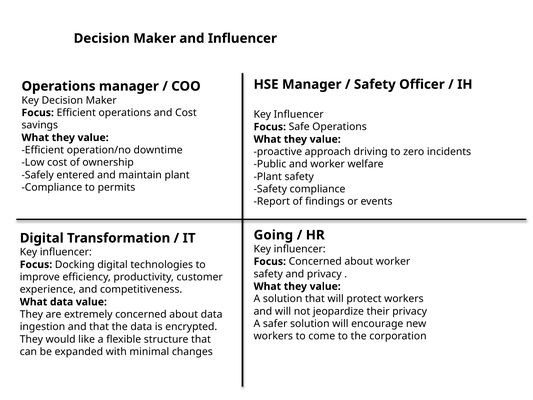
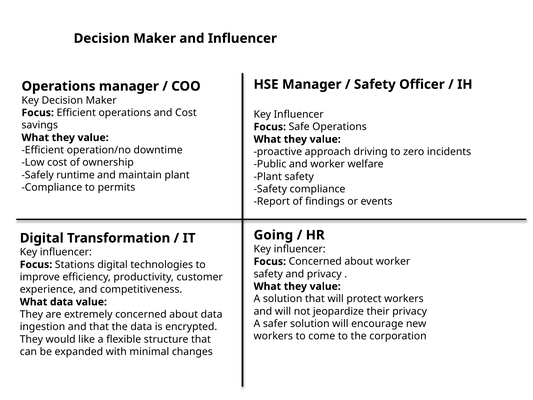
entered: entered -> runtime
Docking: Docking -> Stations
